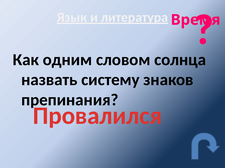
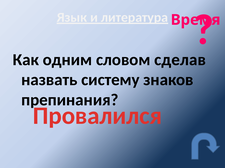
солнца: солнца -> сделав
